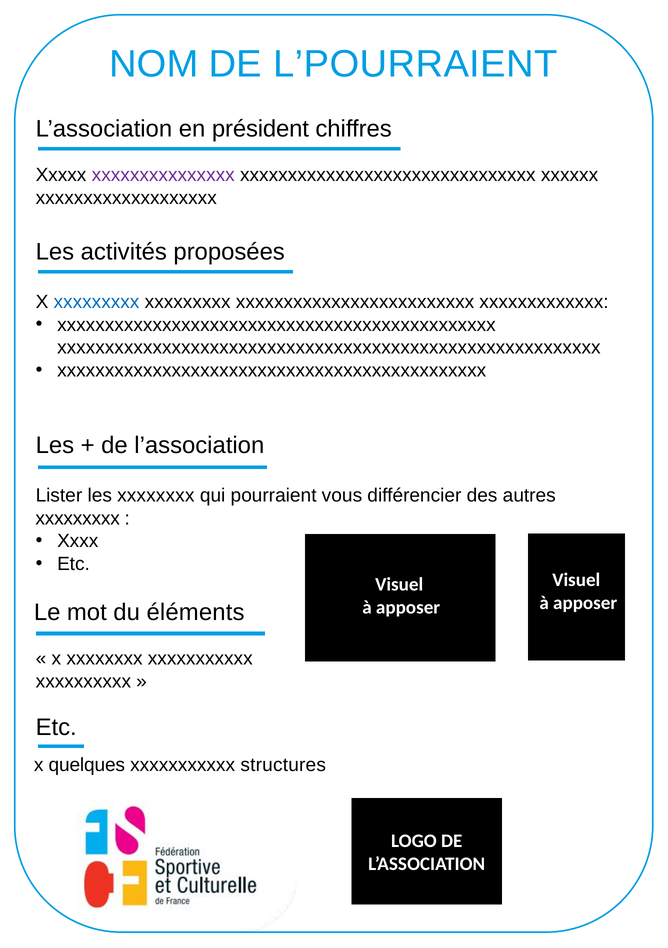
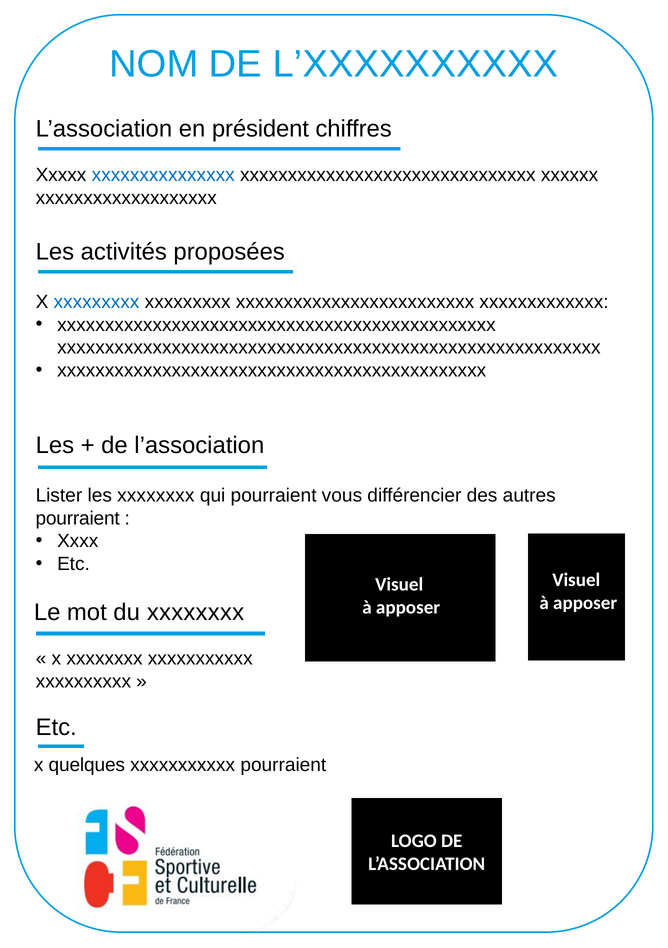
L’POURRAIENT: L’POURRAIENT -> L’XXXXXXXXXX
xxxxxxxxxxxxxxx colour: purple -> blue
xxxxxxxxx at (78, 518): xxxxxxxxx -> pourraient
du éléments: éléments -> xxxxxxxx
xxxxxxxxxxx structures: structures -> pourraient
